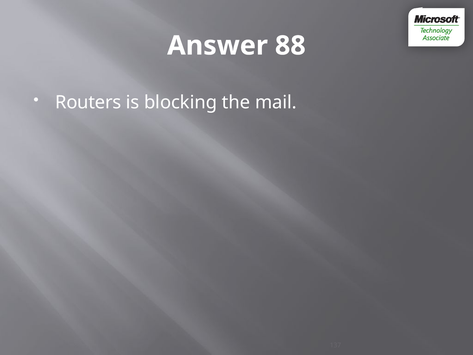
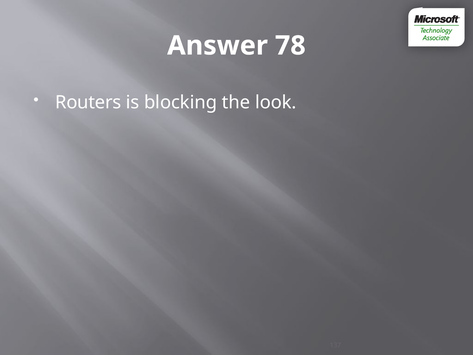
88: 88 -> 78
mail: mail -> look
